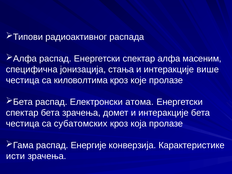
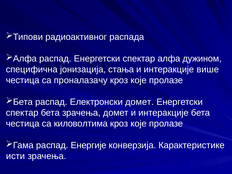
масеним: масеним -> дужином
киловолтима: киловолтима -> проналазачу
Електронски атома: атома -> домет
субатомских: субатомских -> киловолтима
која at (139, 124): која -> које
